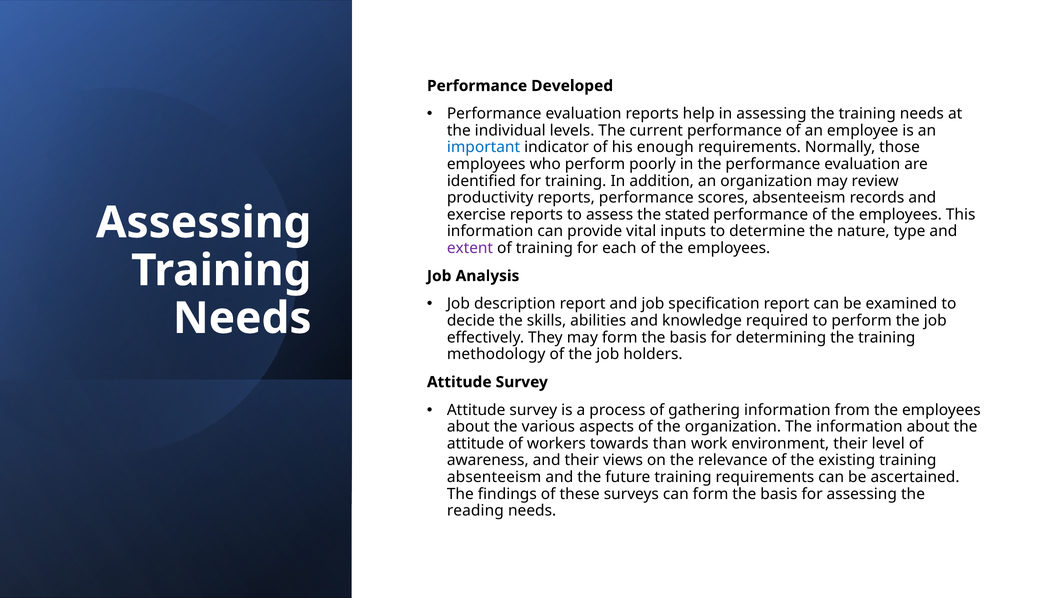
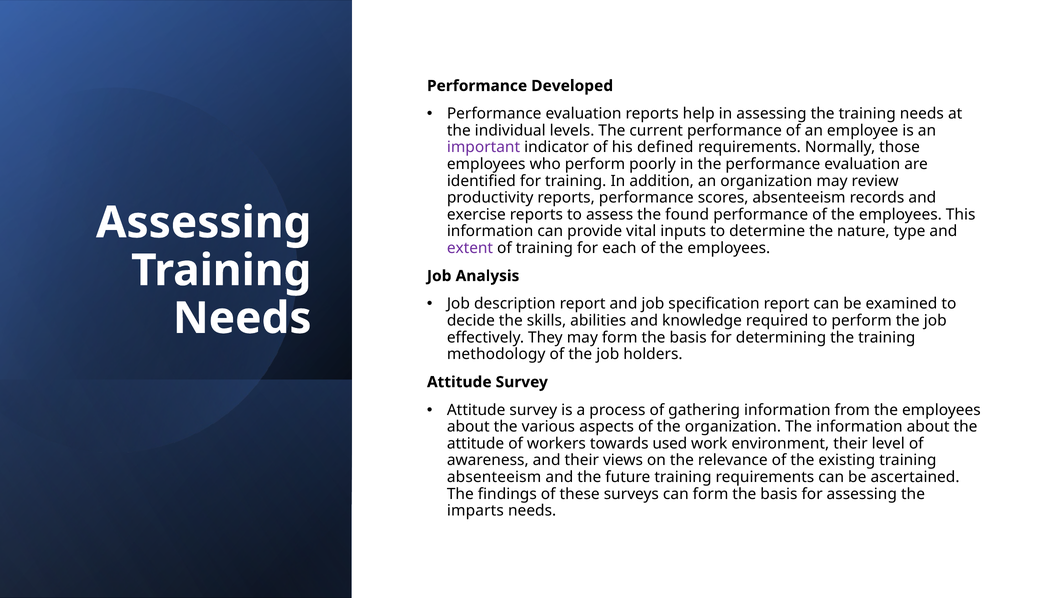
important colour: blue -> purple
enough: enough -> defined
stated: stated -> found
than: than -> used
reading: reading -> imparts
